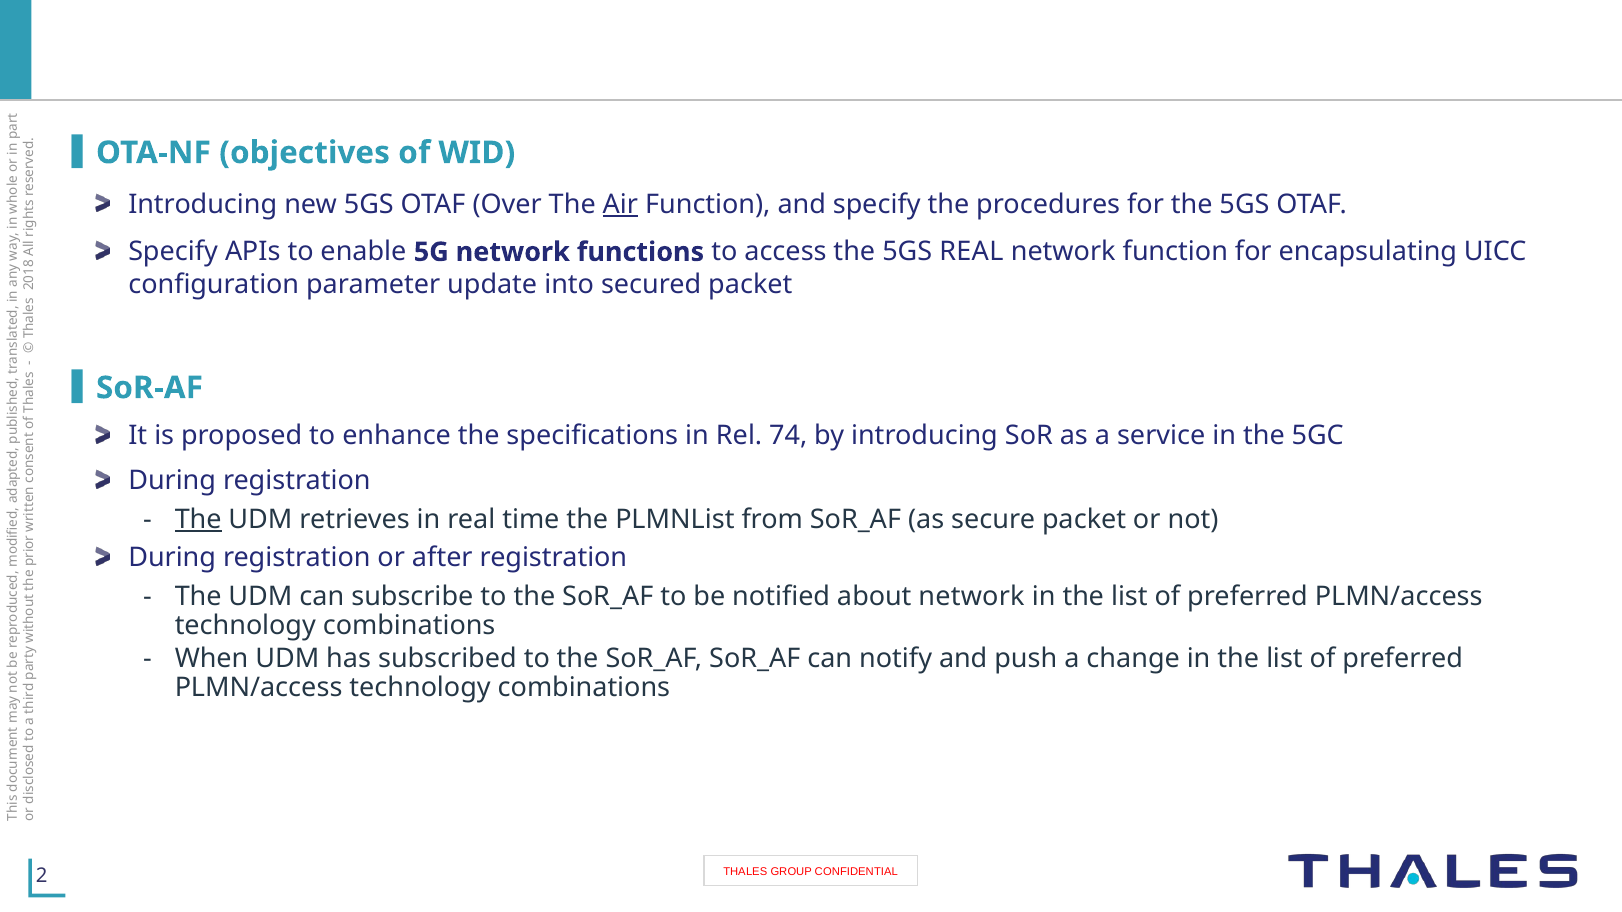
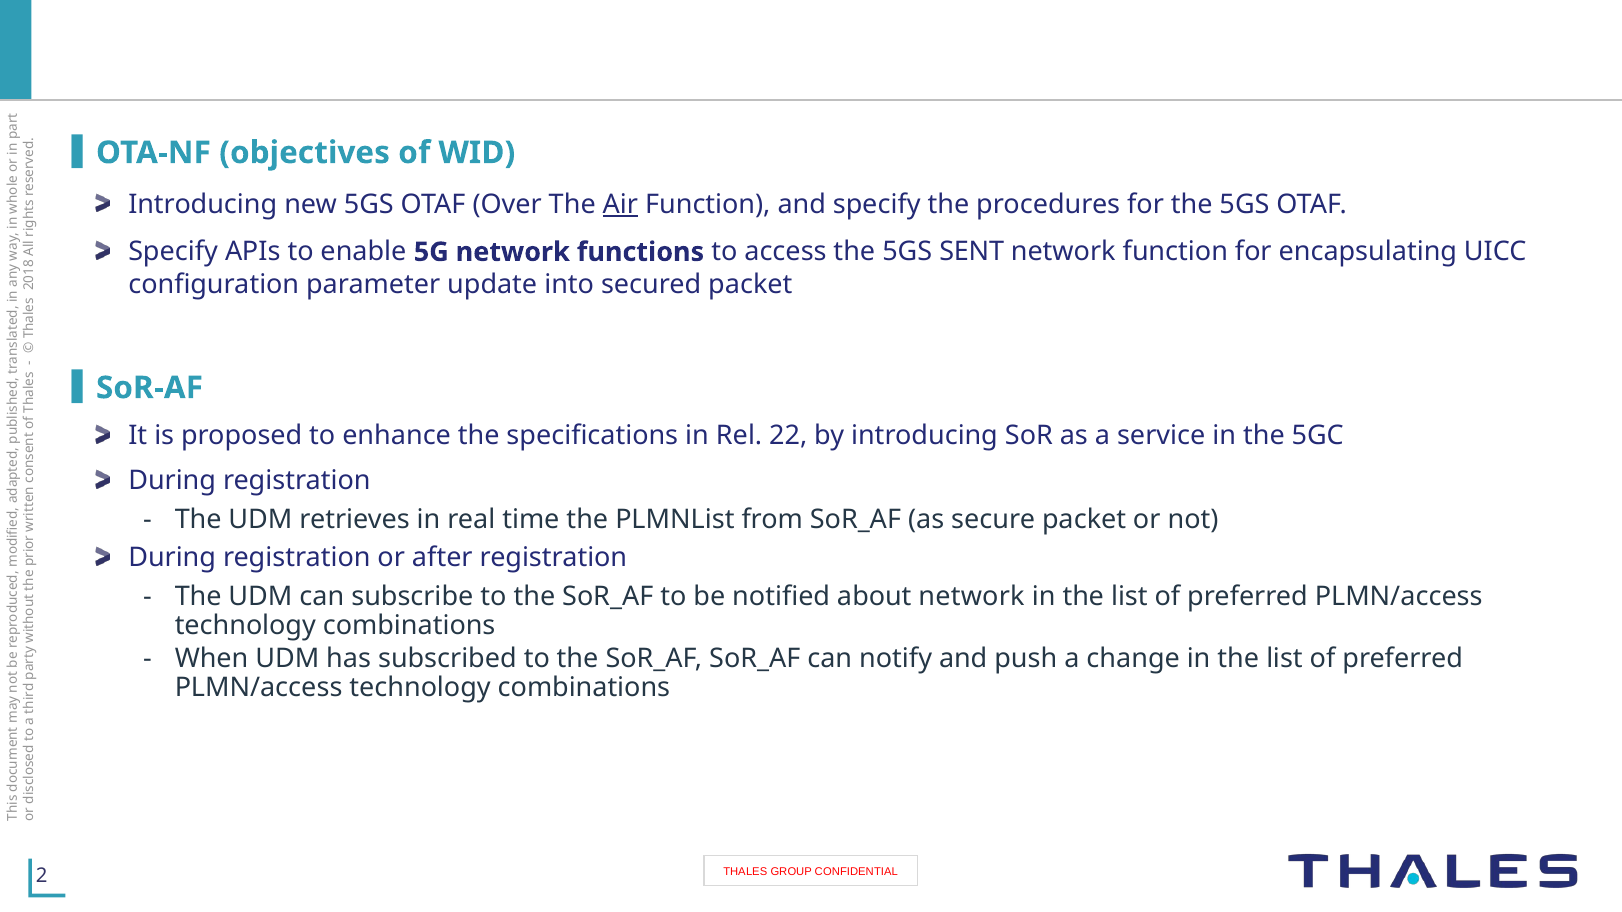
5GS REAL: REAL -> SENT
74: 74 -> 22
The at (198, 520) underline: present -> none
